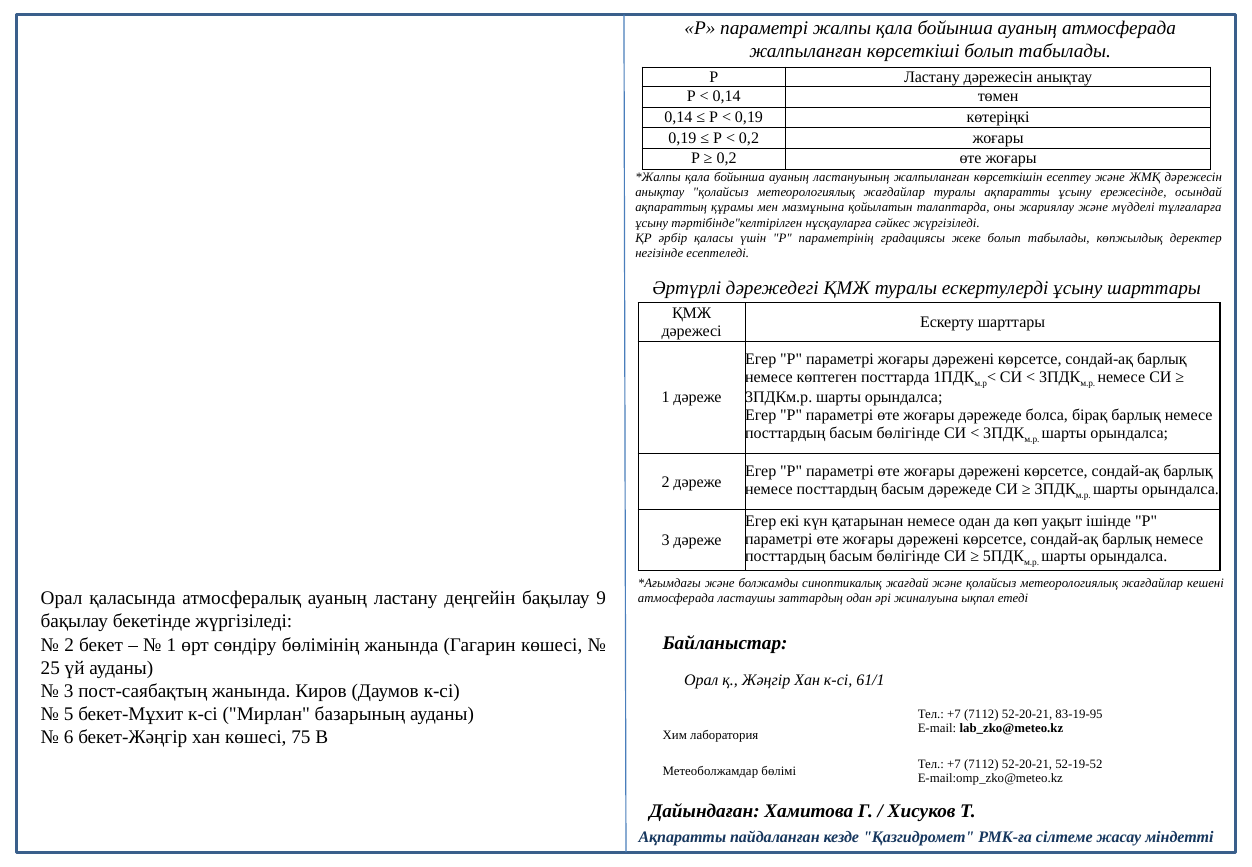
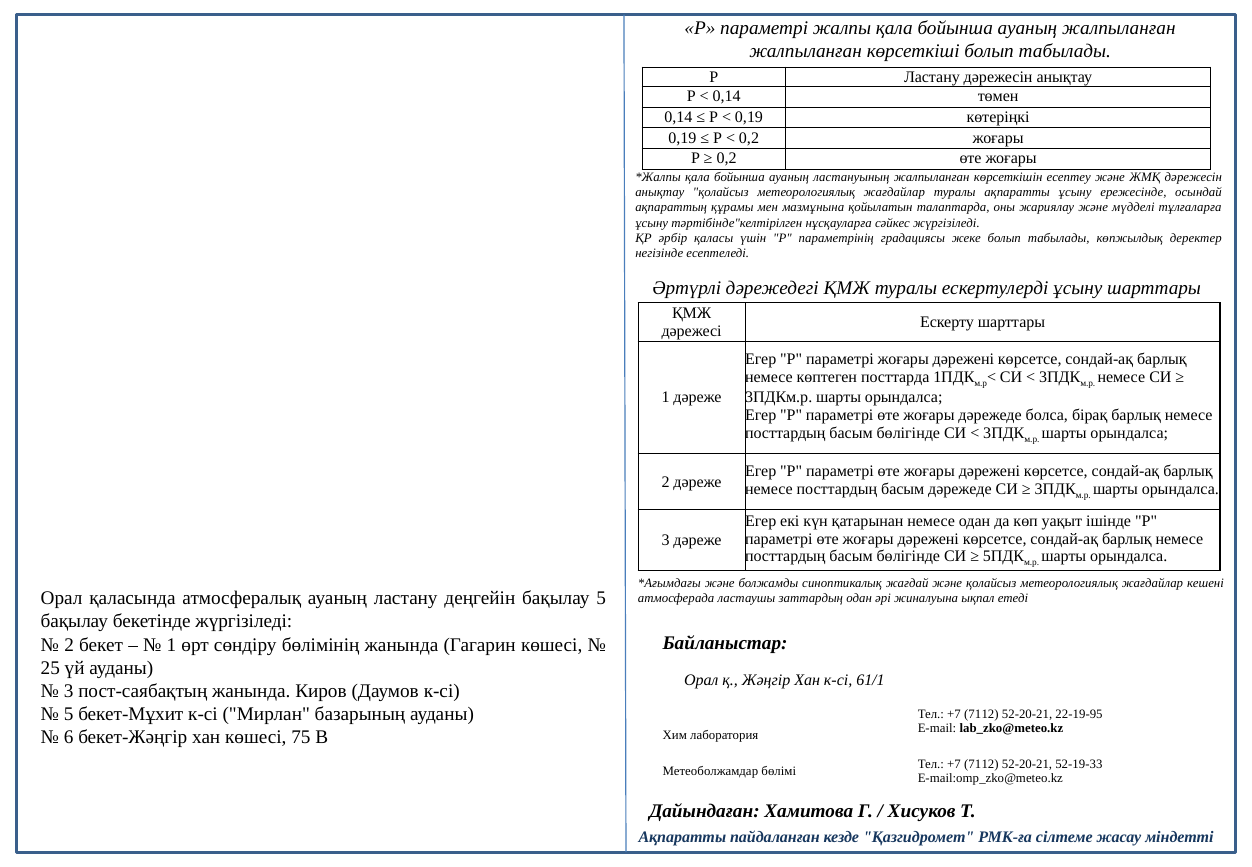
ауаның атмосферада: атмосферада -> жалпыланған
бақылау 9: 9 -> 5
83-19-95: 83-19-95 -> 22-19-95
52-19-52: 52-19-52 -> 52-19-33
